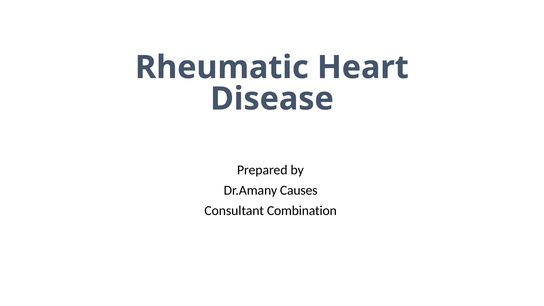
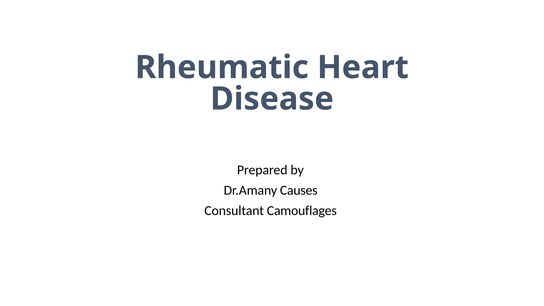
Combination: Combination -> Camouflages
